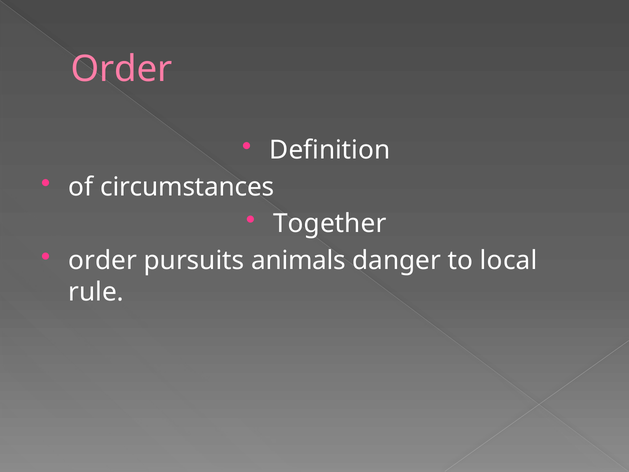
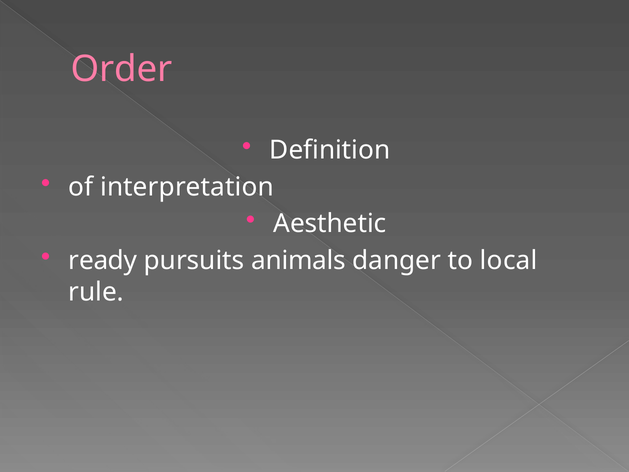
circumstances: circumstances -> interpretation
Together: Together -> Aesthetic
order at (103, 260): order -> ready
